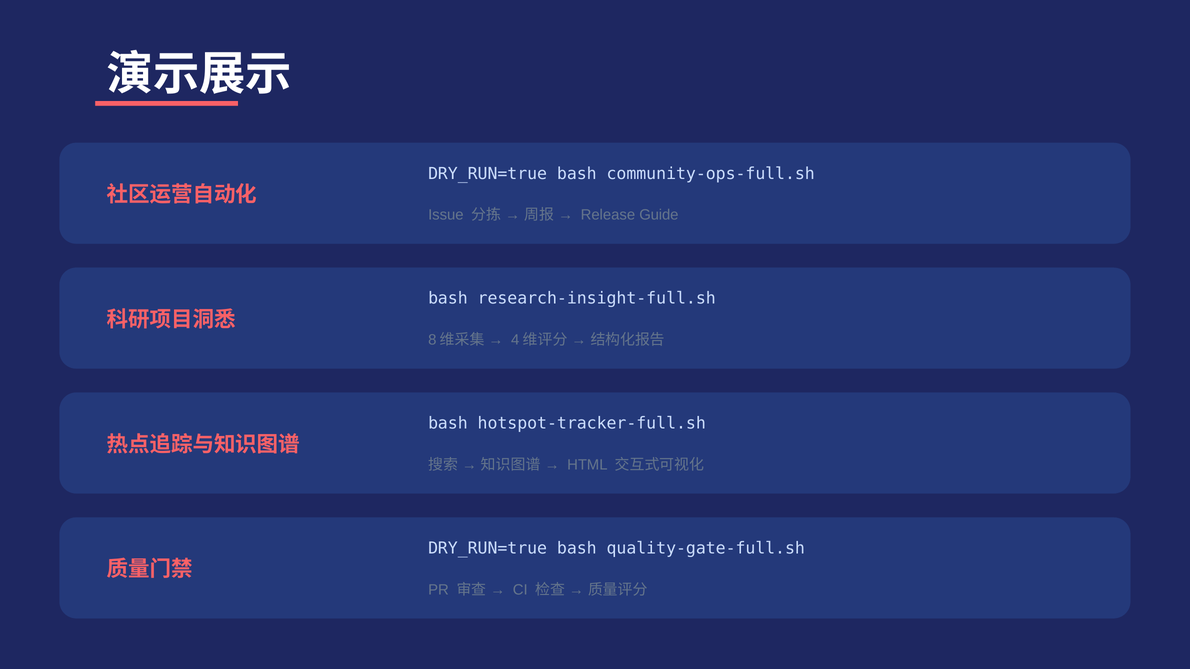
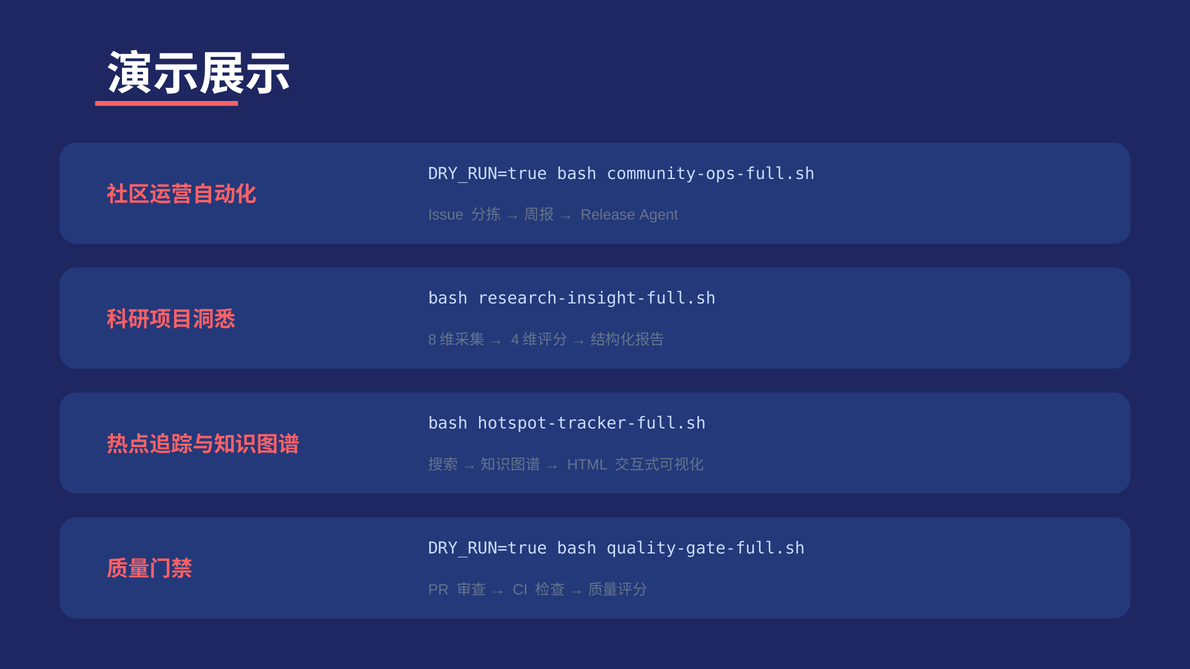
Guide: Guide -> Agent
